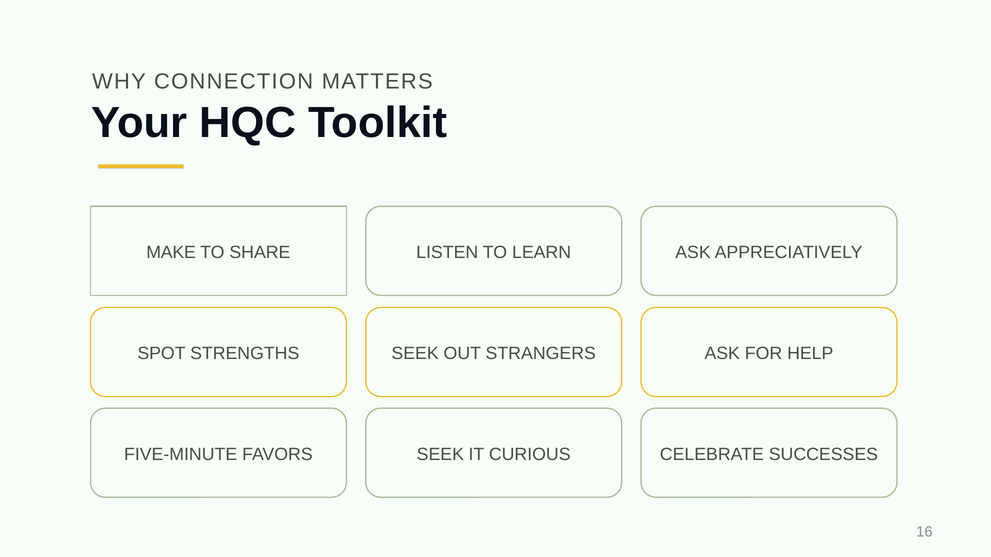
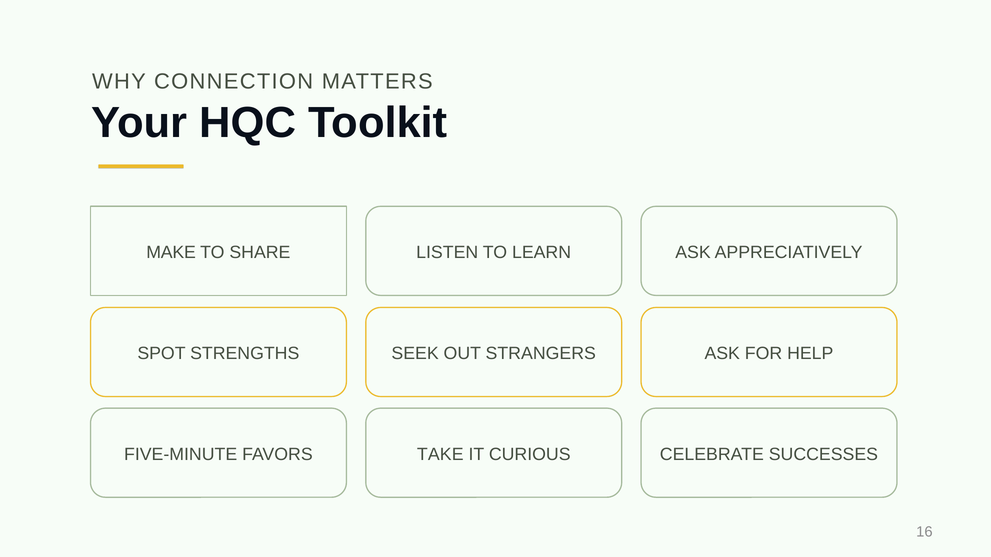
FAVORS SEEK: SEEK -> TAKE
